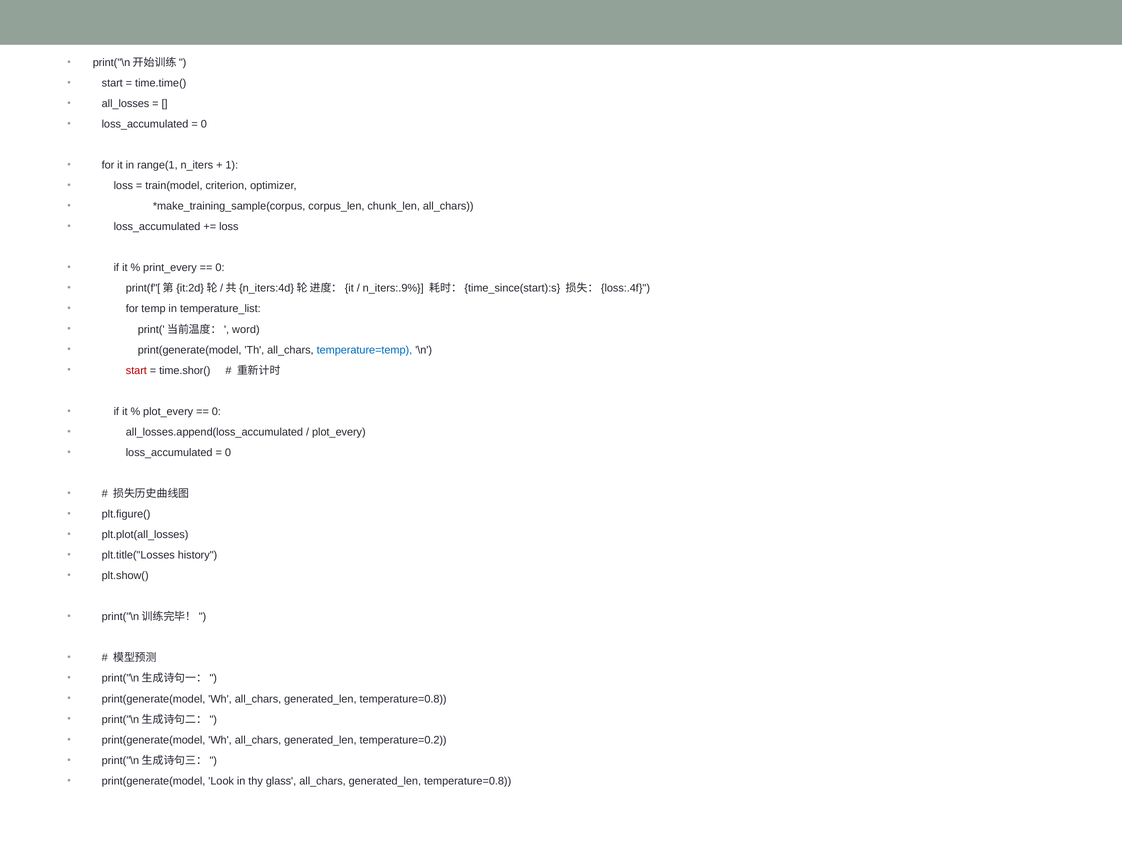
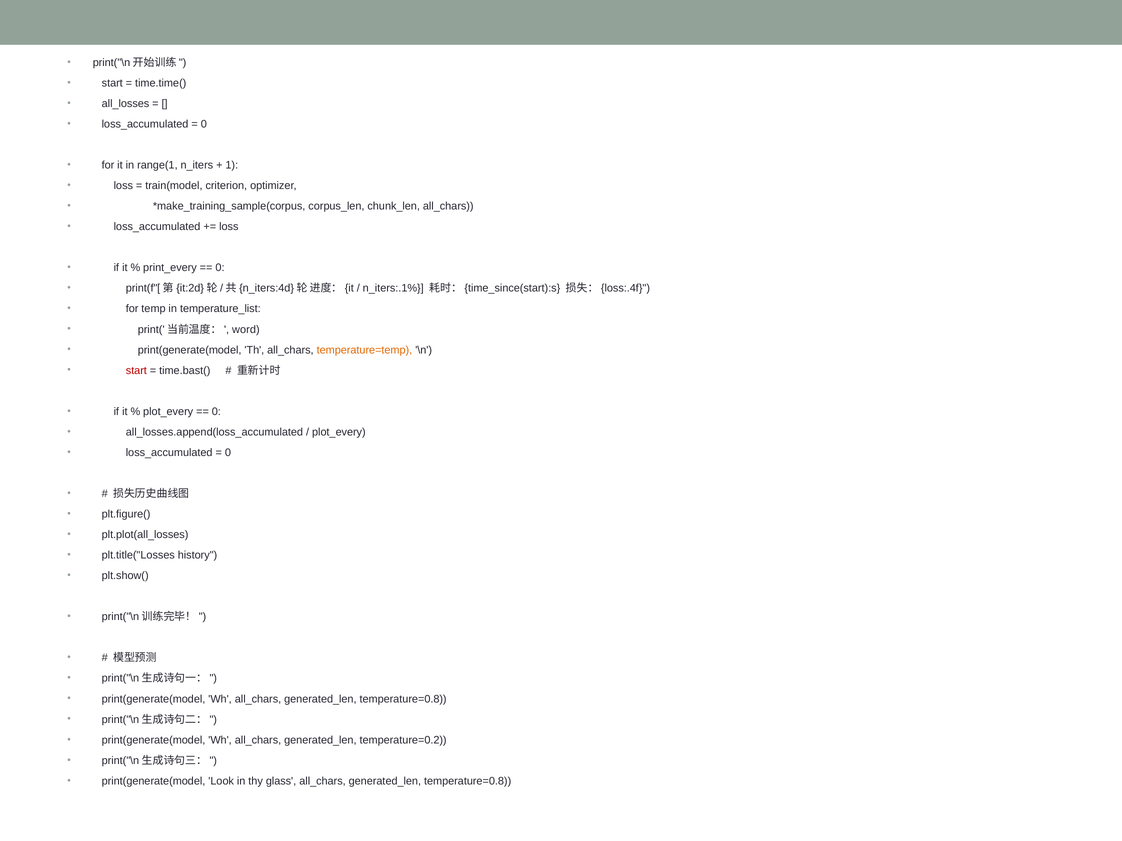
n_iters:.9%: n_iters:.9% -> n_iters:.1%
temperature=temp colour: blue -> orange
time.shor(: time.shor( -> time.bast(
